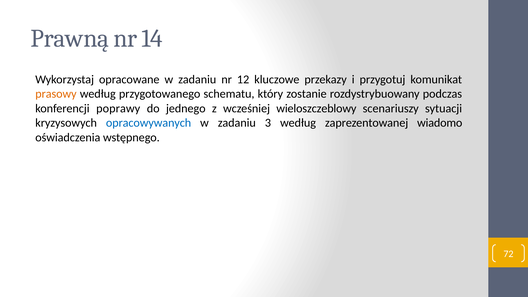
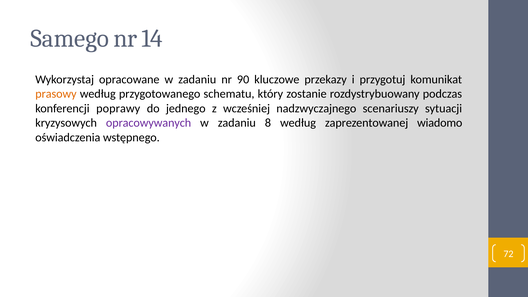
Prawną: Prawną -> Samego
12: 12 -> 90
wieloszczeblowy: wieloszczeblowy -> nadzwyczajnego
opracowywanych colour: blue -> purple
3: 3 -> 8
